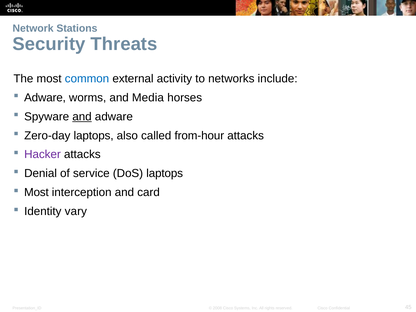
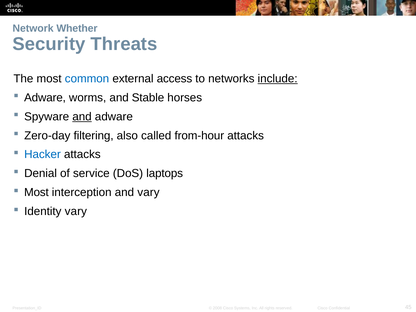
Stations: Stations -> Whether
activity: activity -> access
include underline: none -> present
Media: Media -> Stable
Zero-day laptops: laptops -> filtering
Hacker colour: purple -> blue
and card: card -> vary
